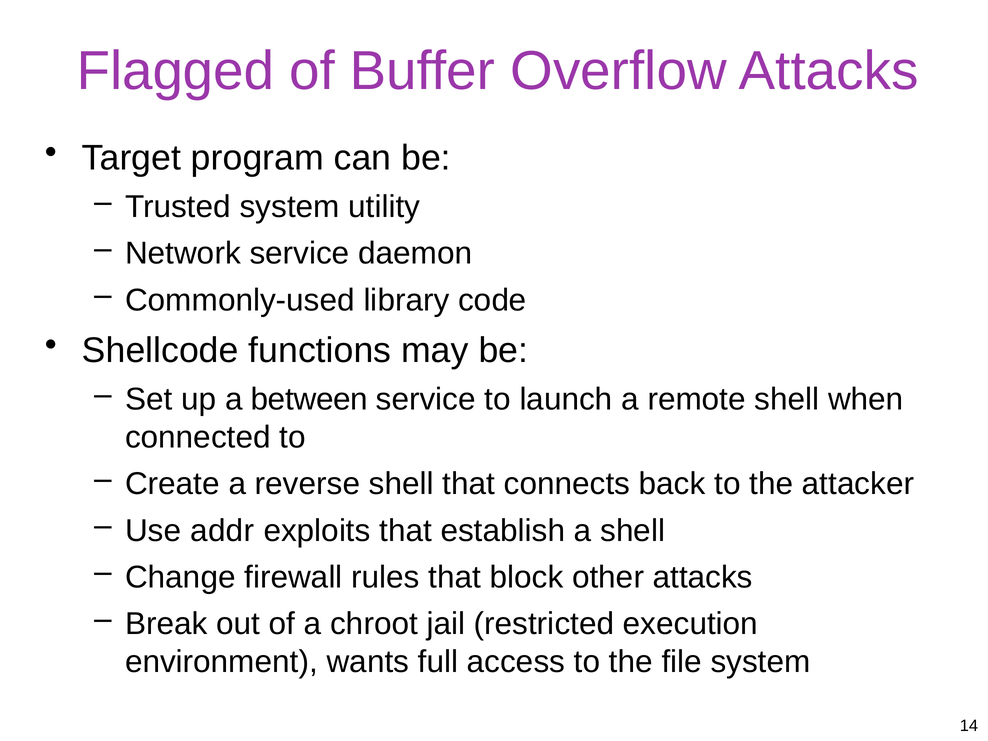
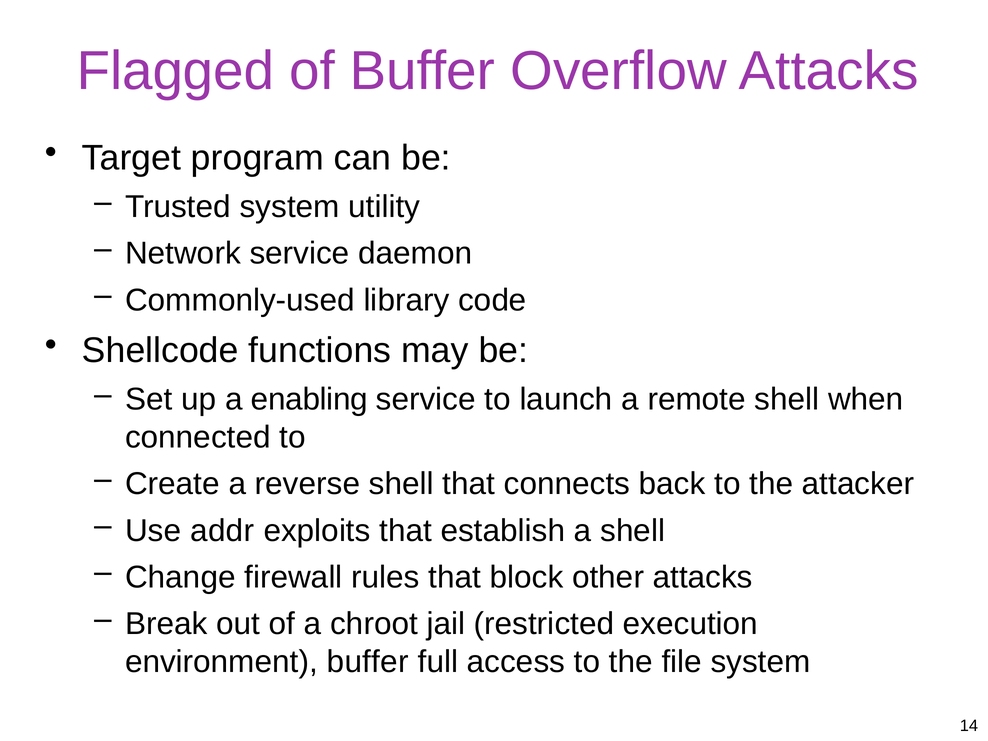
between: between -> enabling
environment wants: wants -> buffer
